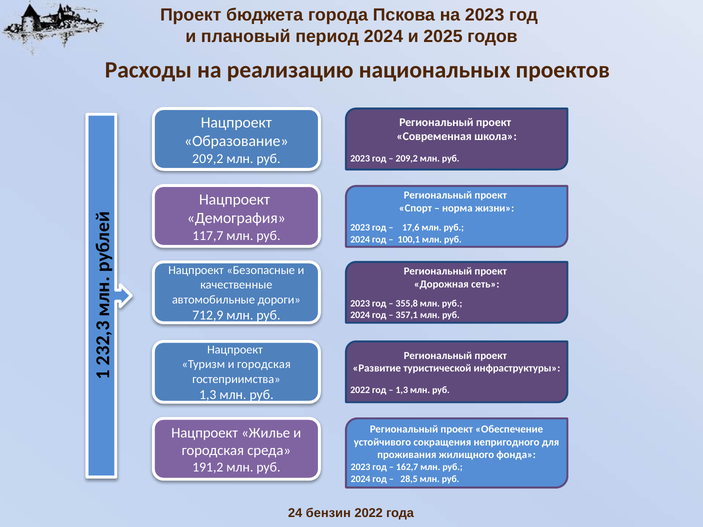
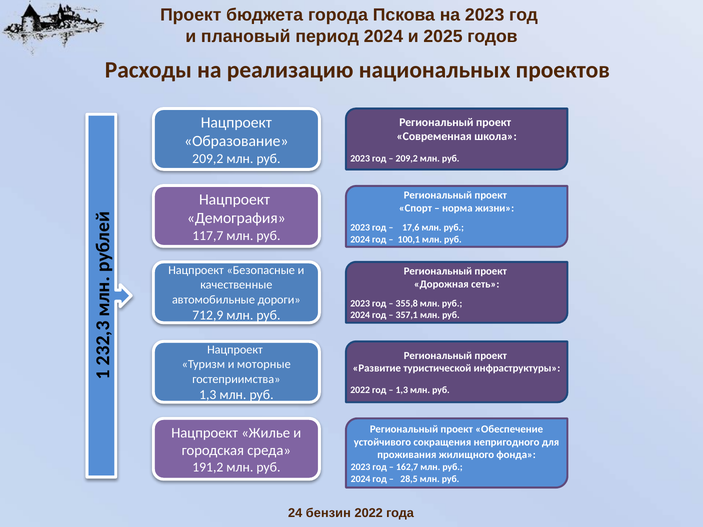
Туризм и городская: городская -> моторные
